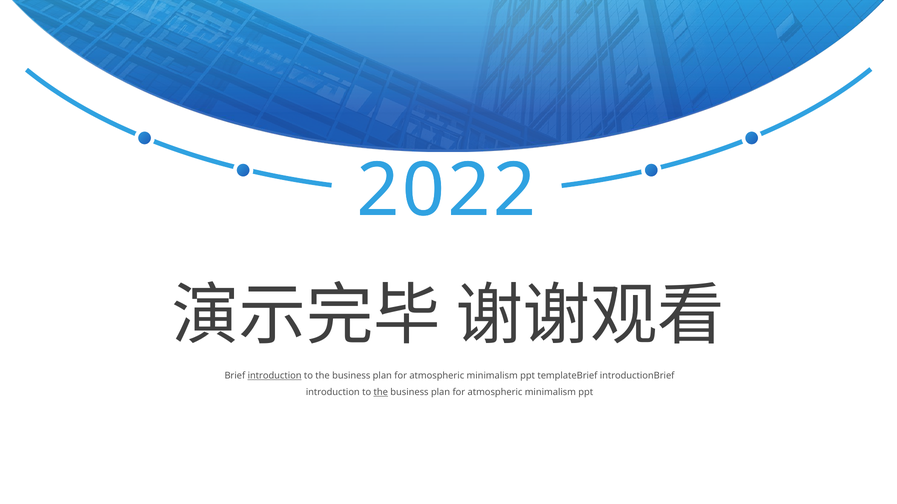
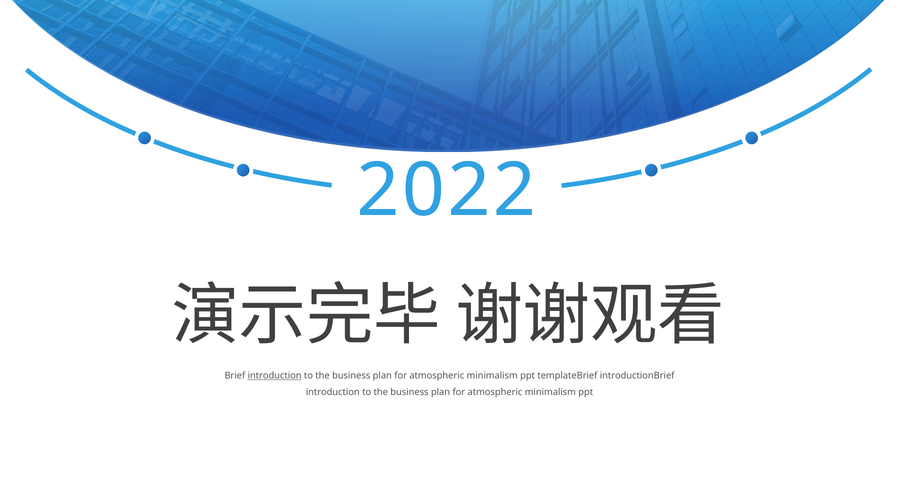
the at (381, 393) underline: present -> none
